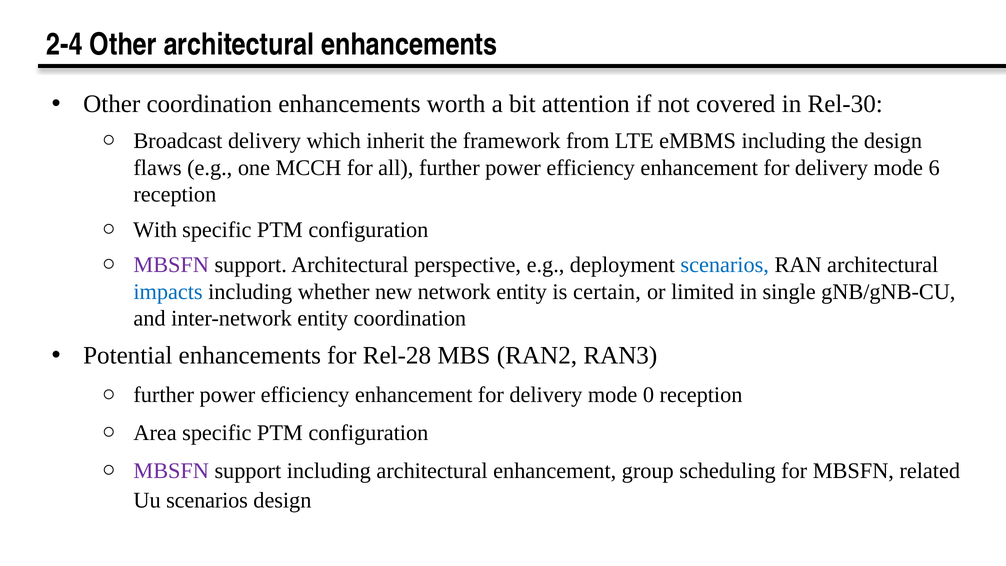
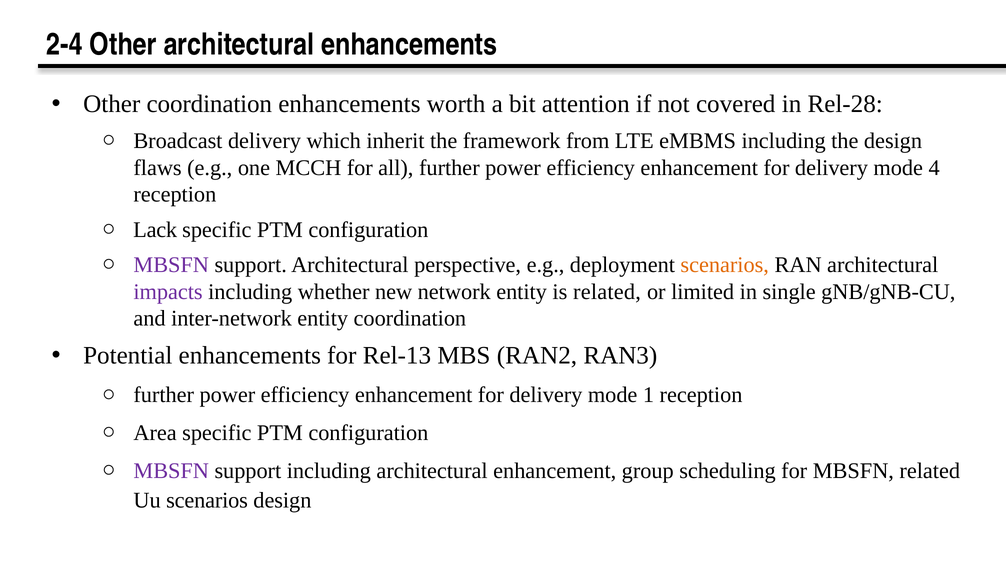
Rel-30: Rel-30 -> Rel-28
6: 6 -> 4
With: With -> Lack
scenarios at (725, 265) colour: blue -> orange
impacts colour: blue -> purple
is certain: certain -> related
Rel-28: Rel-28 -> Rel-13
0: 0 -> 1
